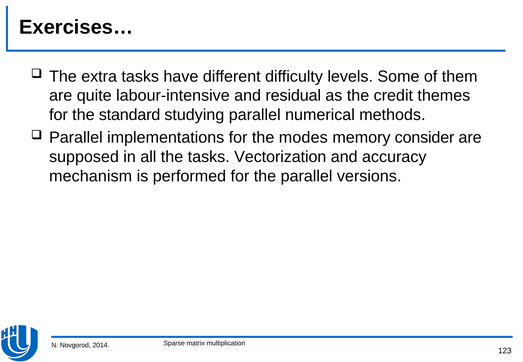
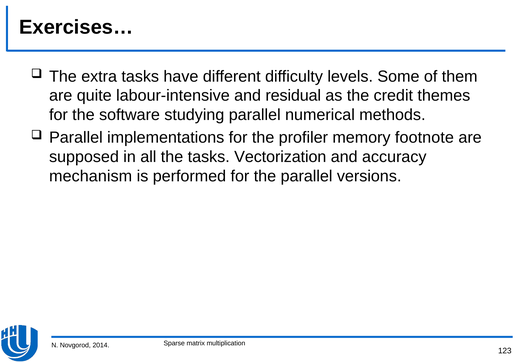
standard: standard -> software
modes: modes -> profiler
consider: consider -> footnote
